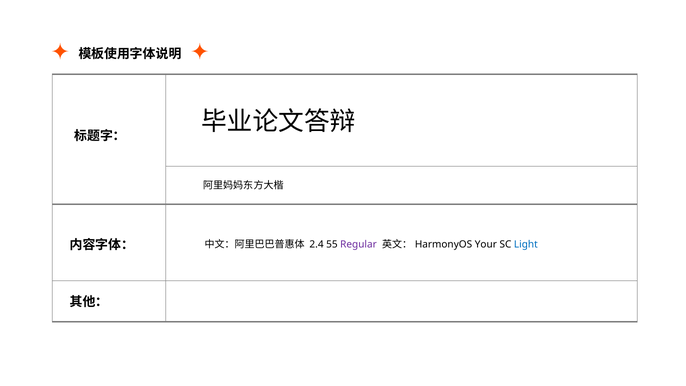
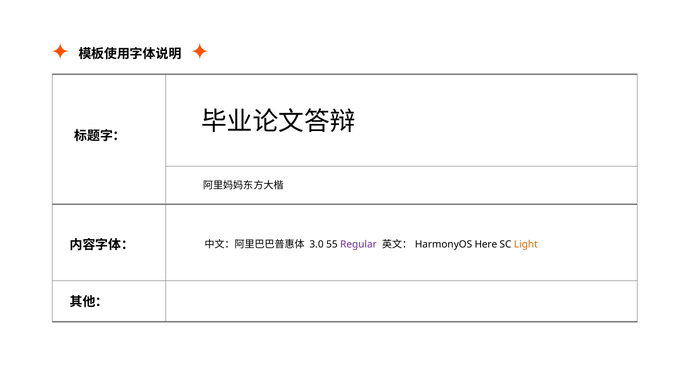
2.4: 2.4 -> 3.0
Your: Your -> Here
Light colour: blue -> orange
